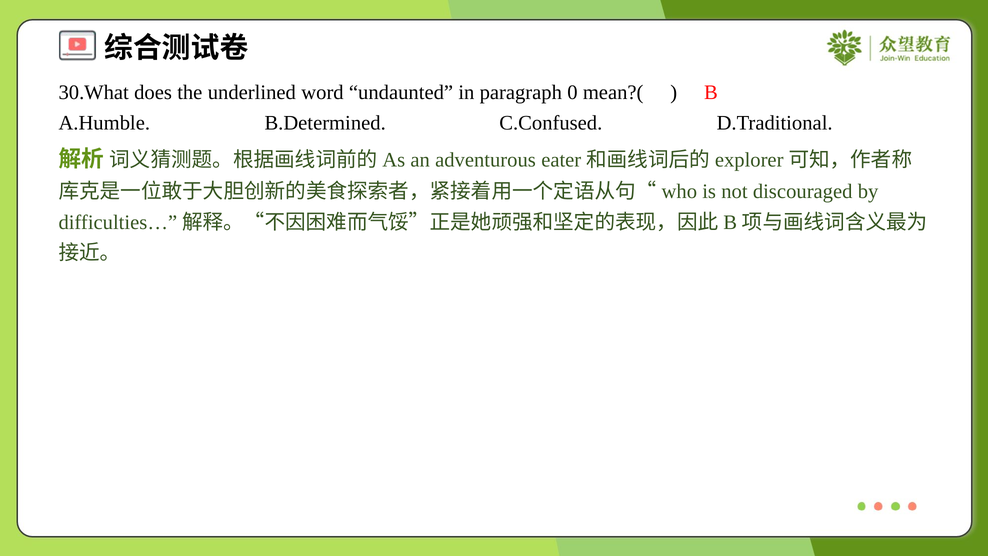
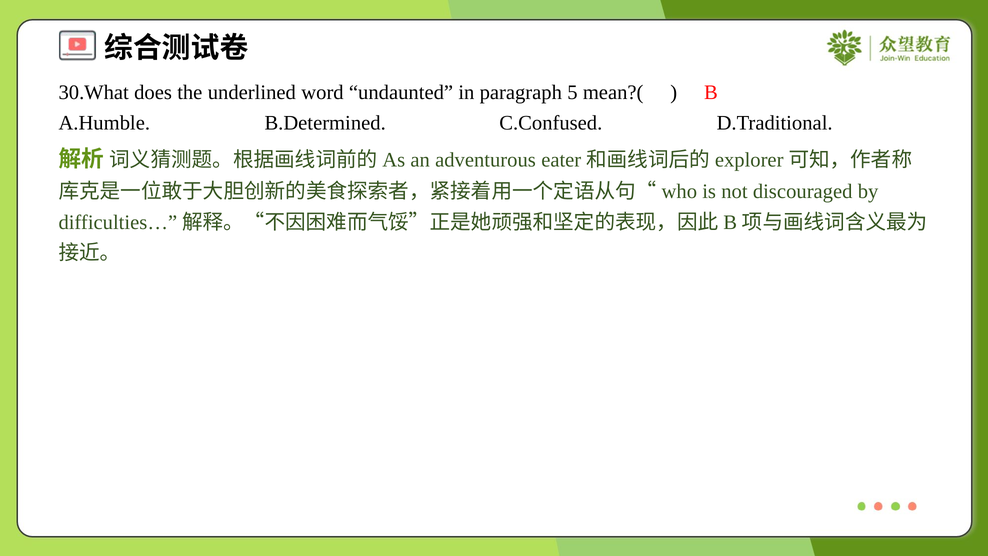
0: 0 -> 5
